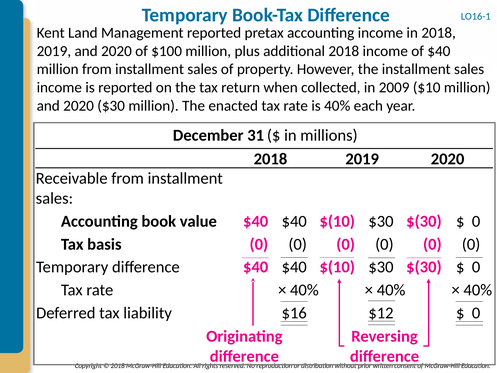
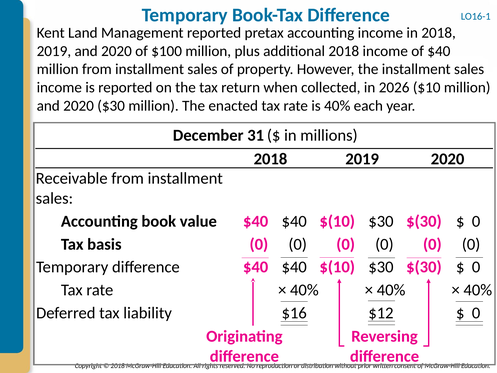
2009: 2009 -> 2026
